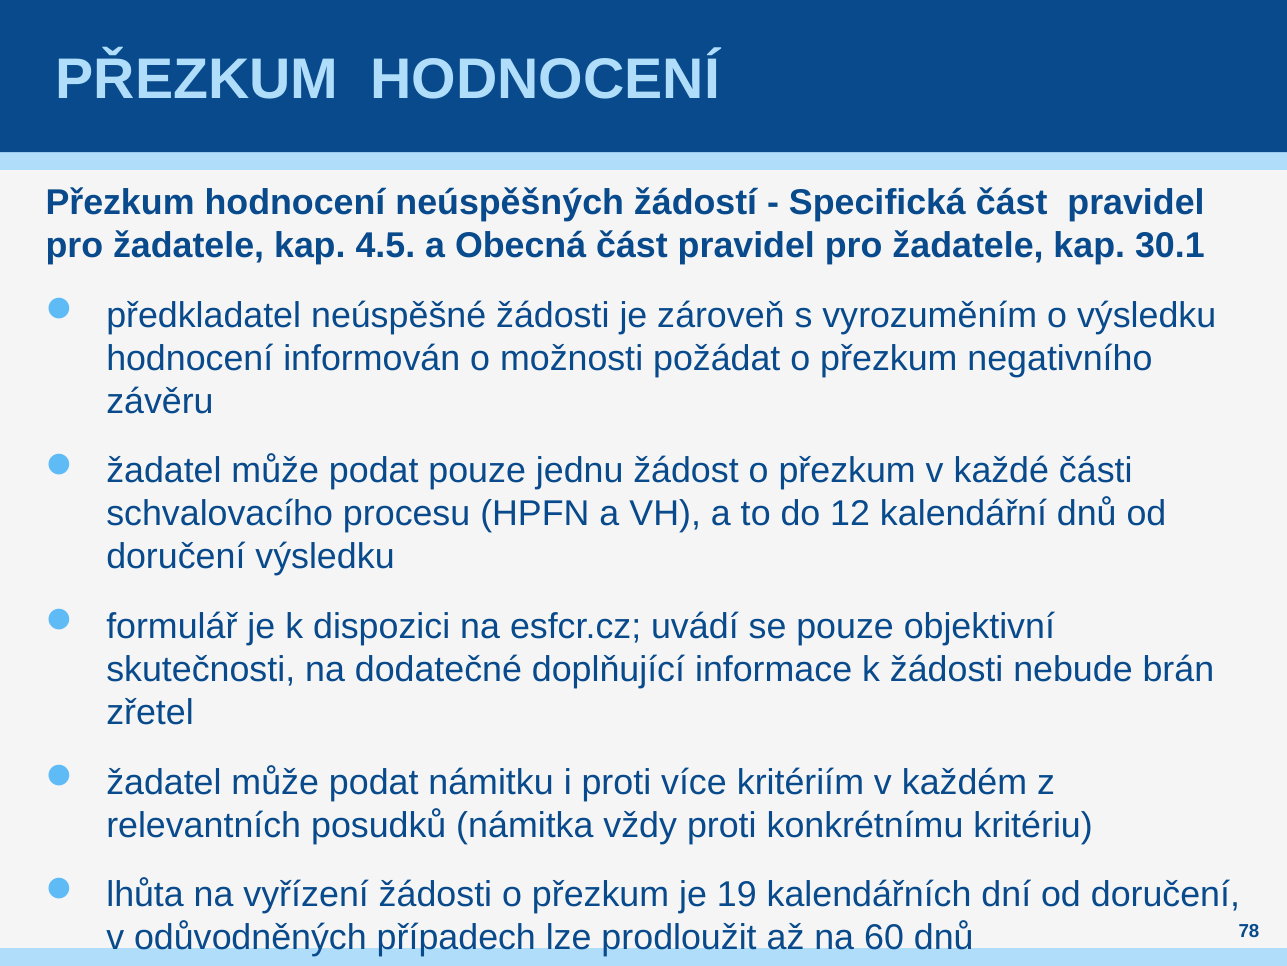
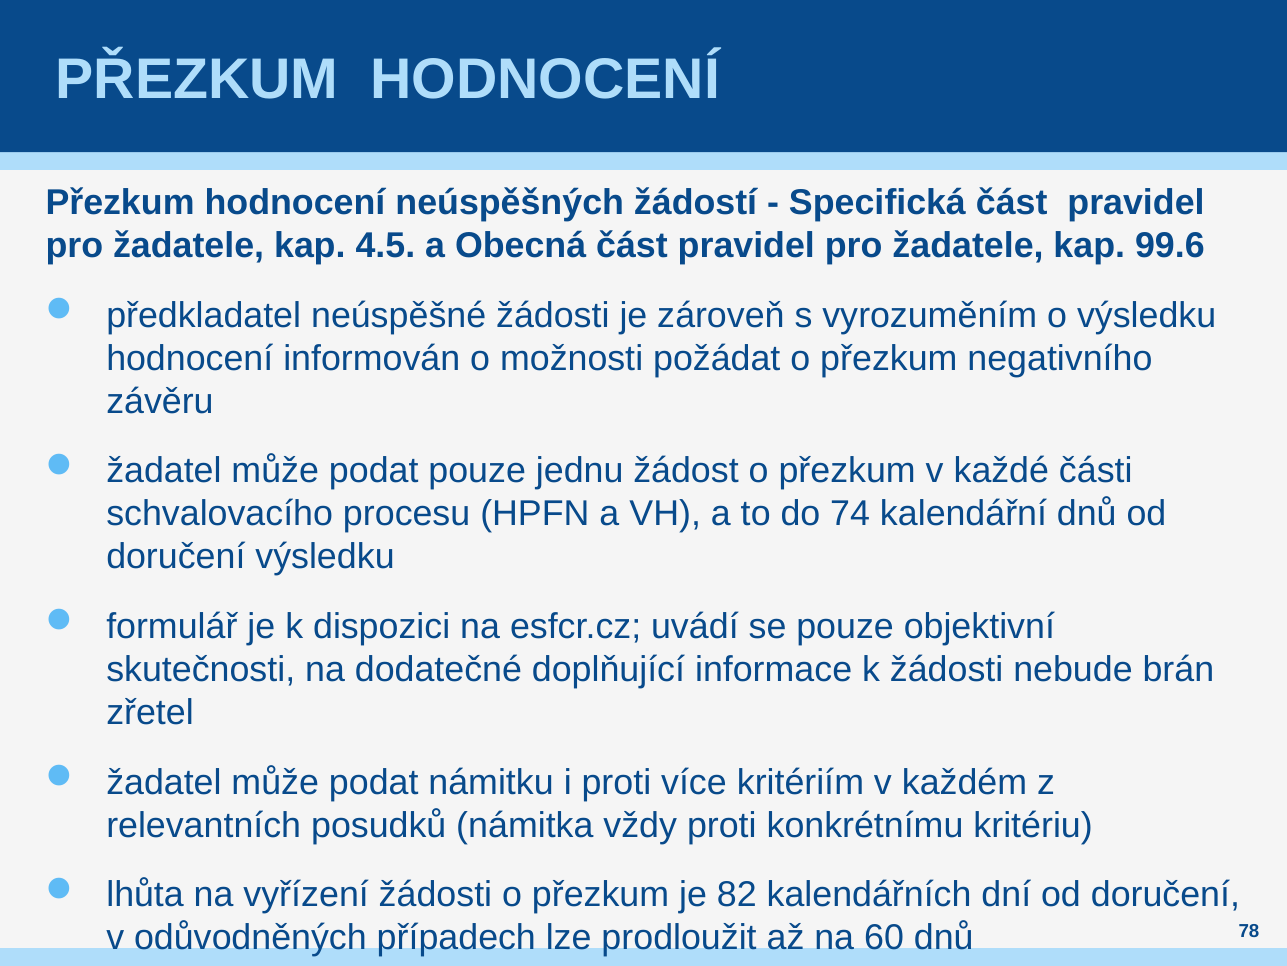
30.1: 30.1 -> 99.6
12: 12 -> 74
19: 19 -> 82
